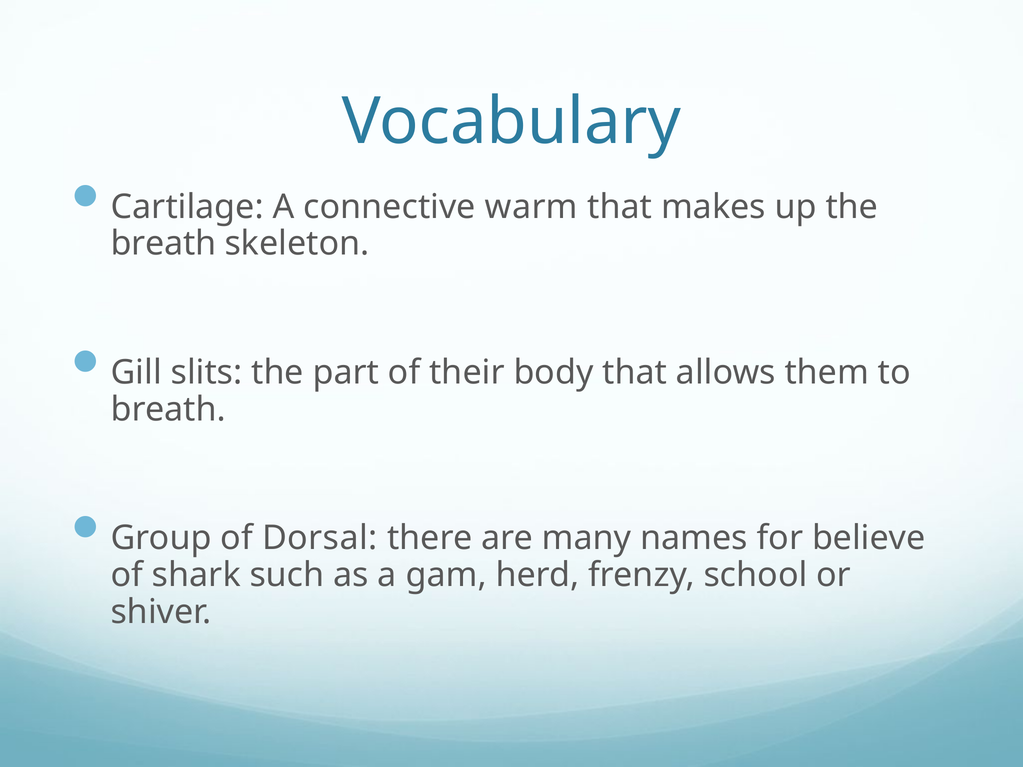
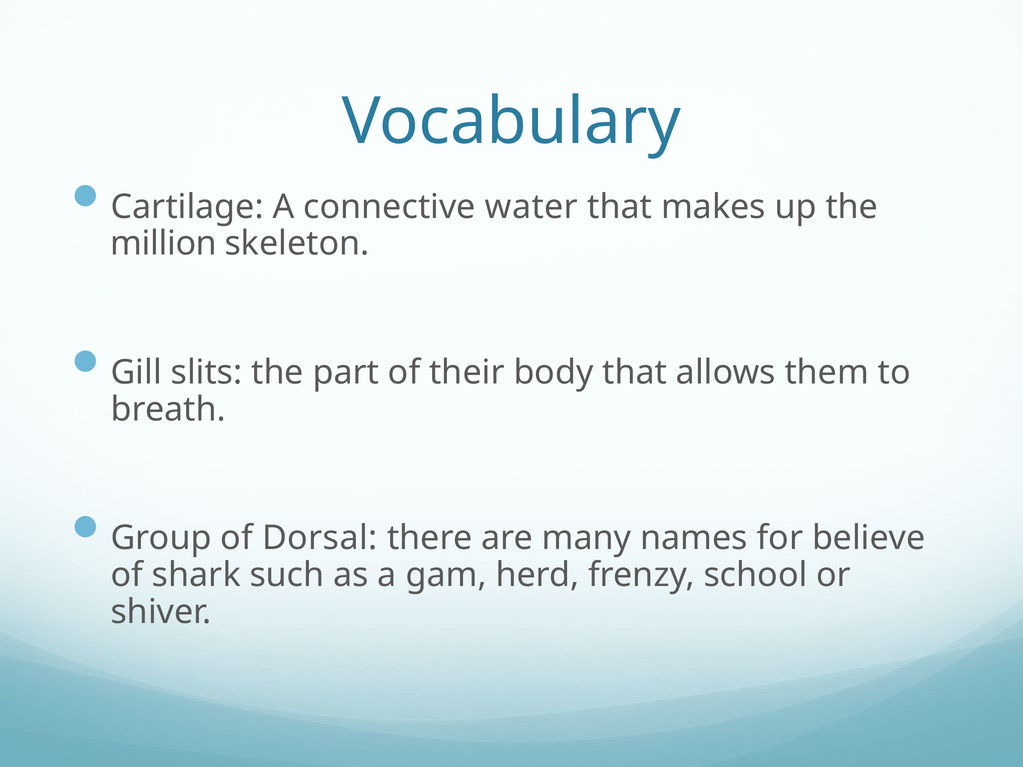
warm: warm -> water
breath at (163, 244): breath -> million
